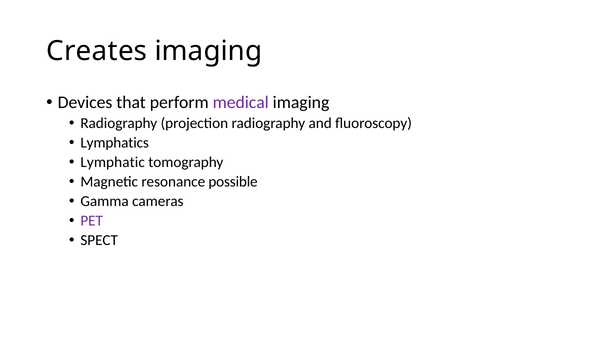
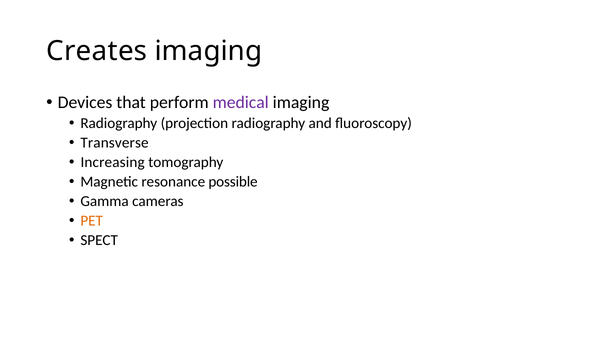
Lymphatics: Lymphatics -> Transverse
Lymphatic: Lymphatic -> Increasing
PET colour: purple -> orange
